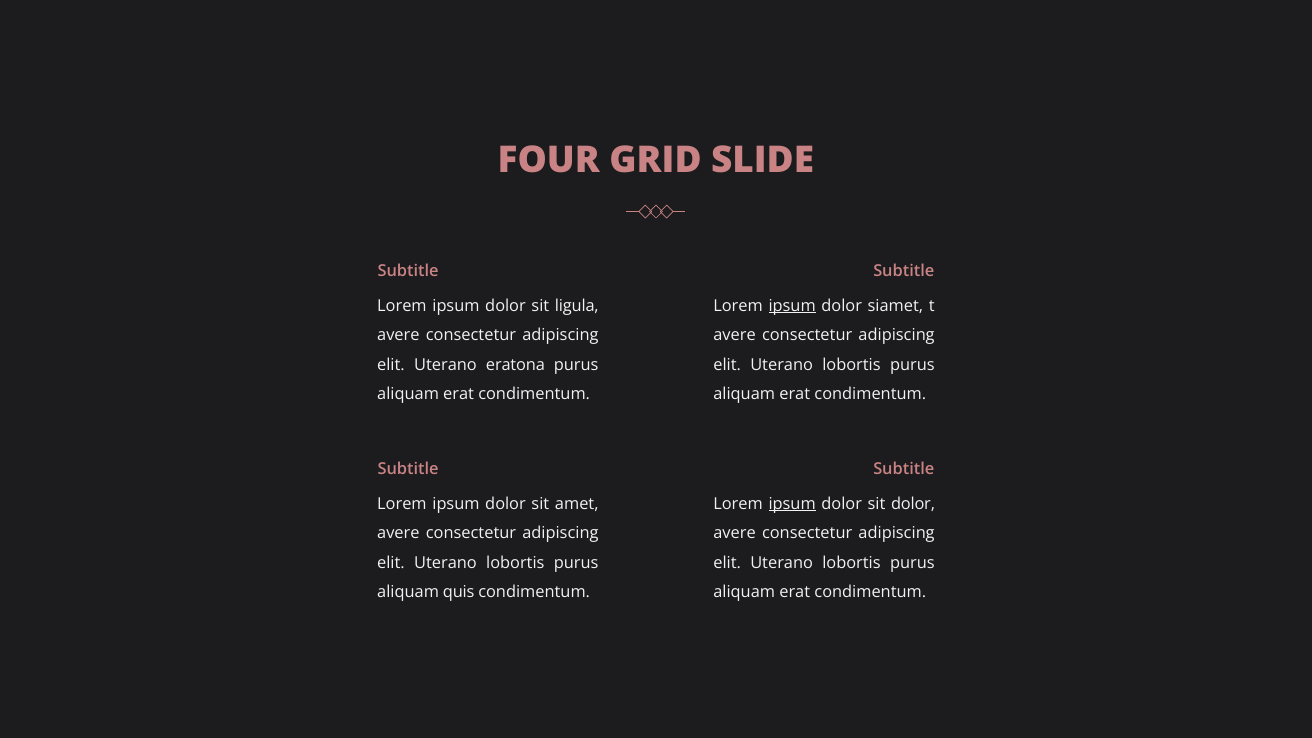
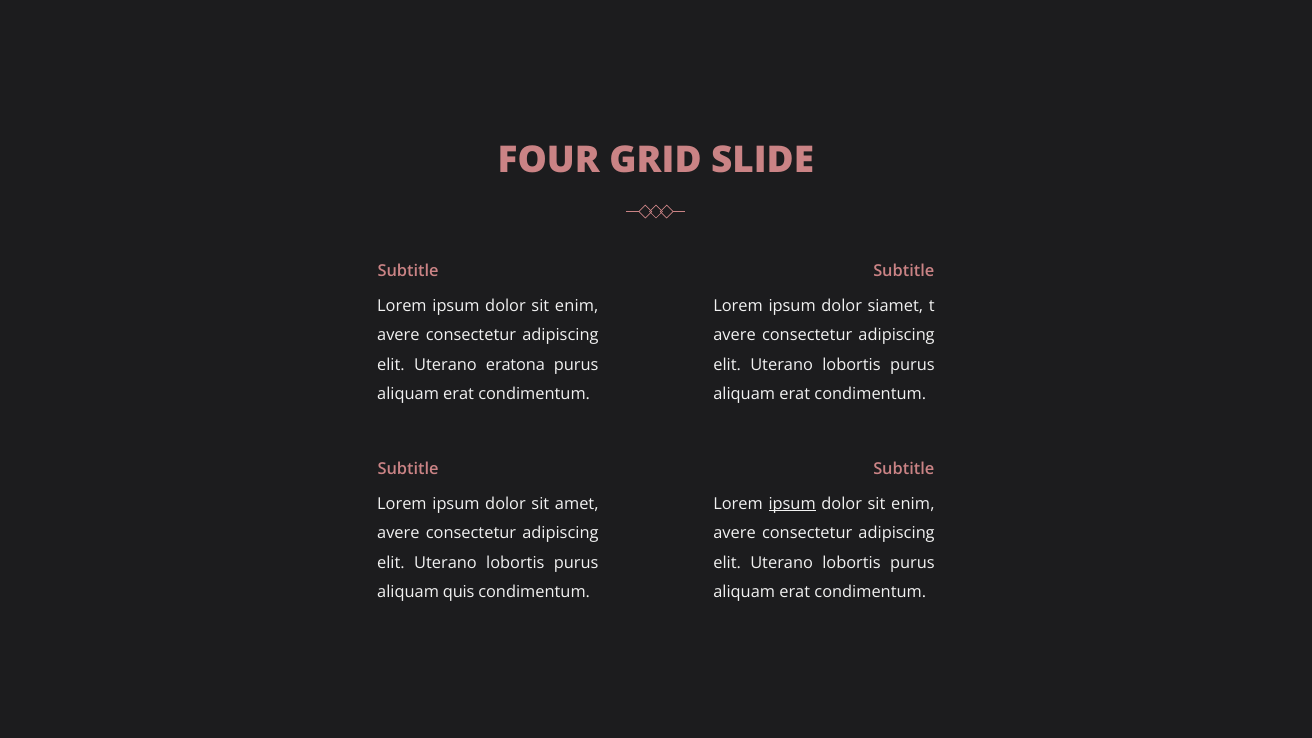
ligula at (577, 306): ligula -> enim
ipsum at (792, 306) underline: present -> none
dolor at (913, 504): dolor -> enim
